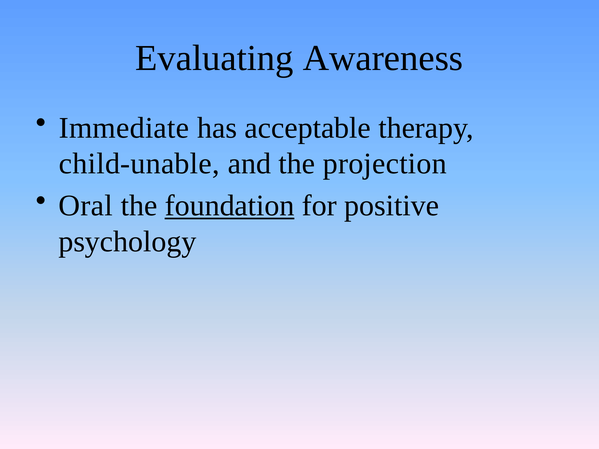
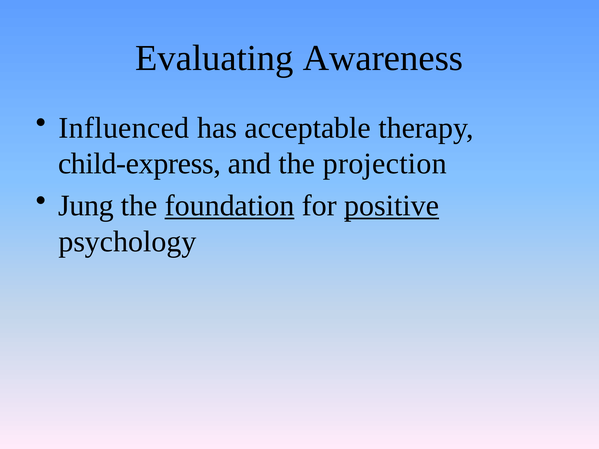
Immediate: Immediate -> Influenced
child-unable: child-unable -> child-express
Oral: Oral -> Jung
positive underline: none -> present
